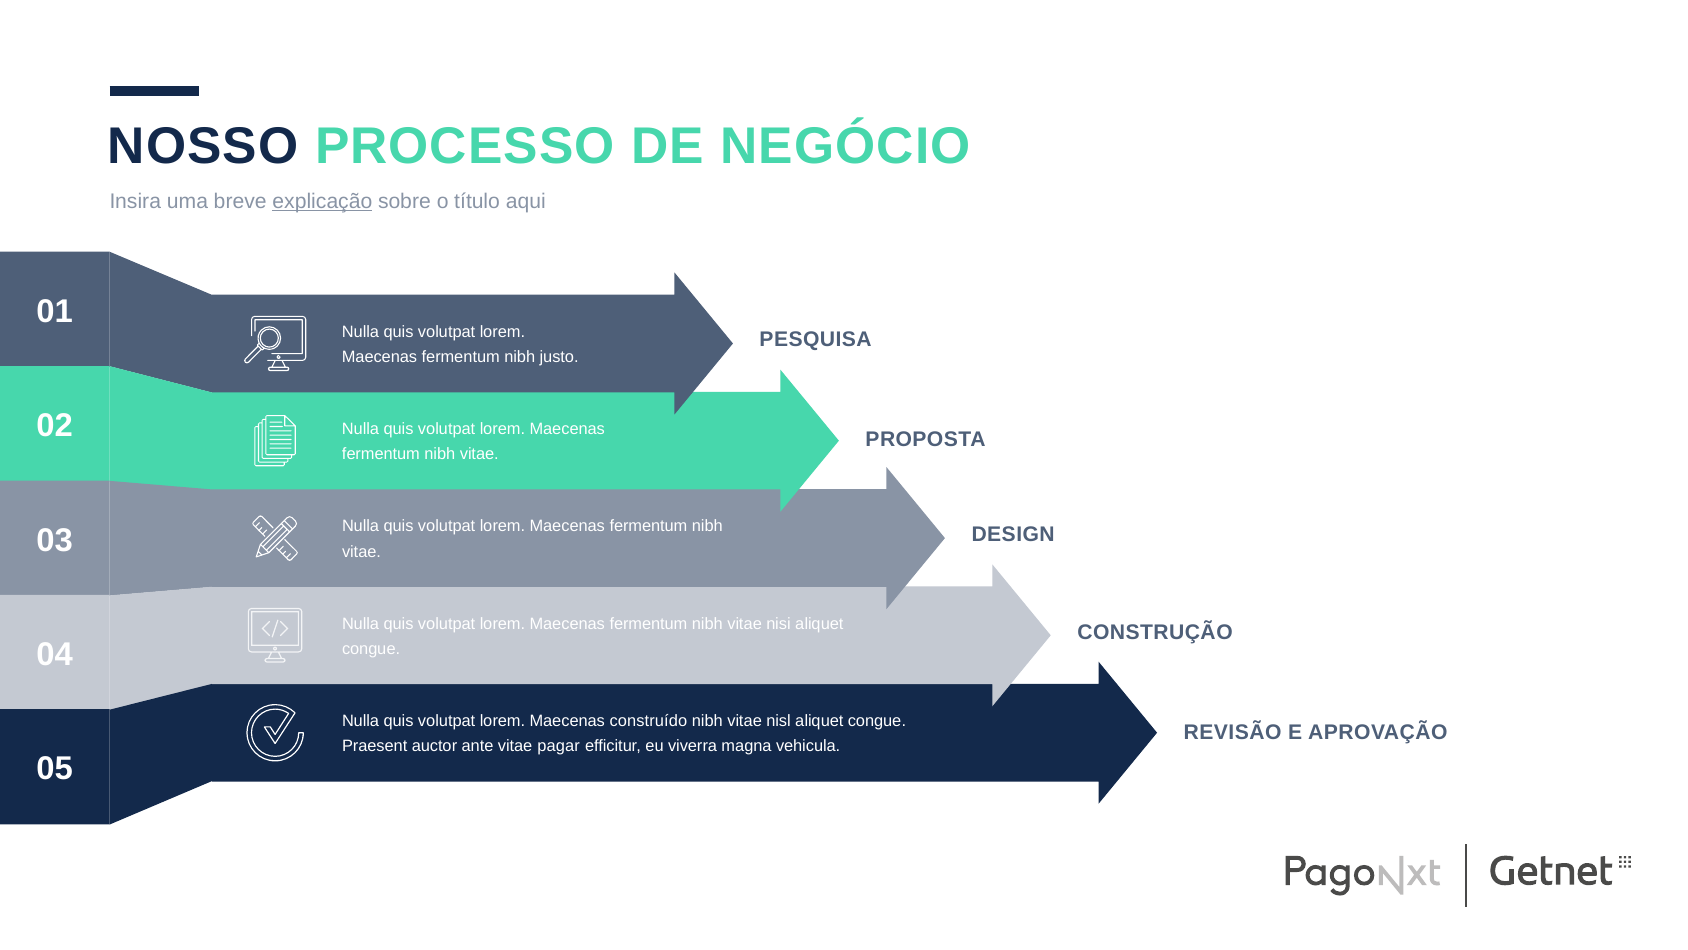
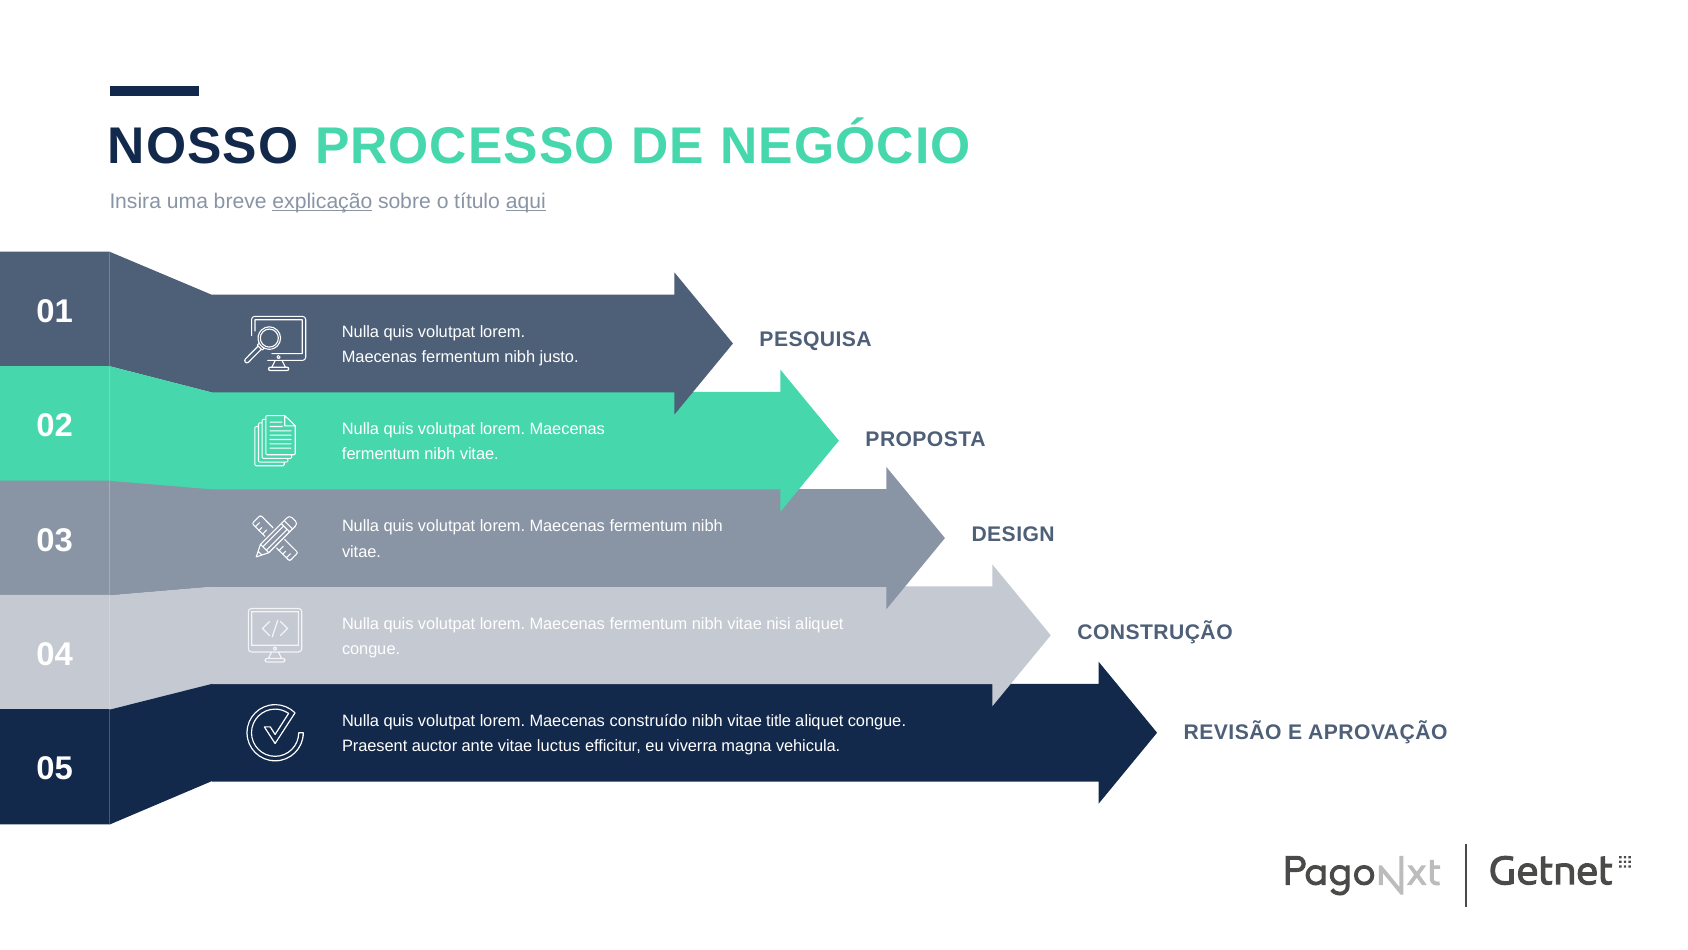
aqui underline: none -> present
nisl: nisl -> title
pagar: pagar -> luctus
